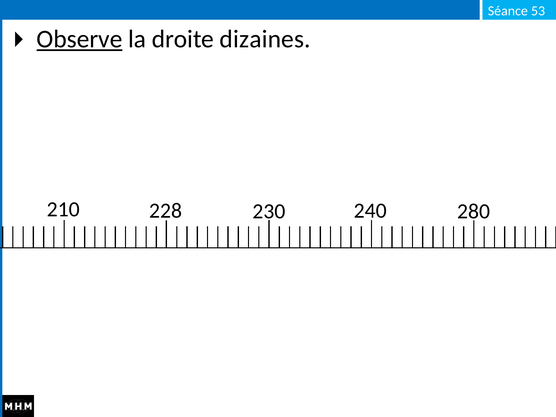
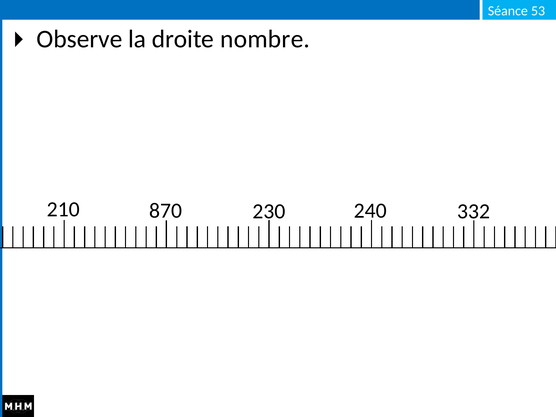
Observe underline: present -> none
dizaines: dizaines -> nombre
228: 228 -> 870
280: 280 -> 332
